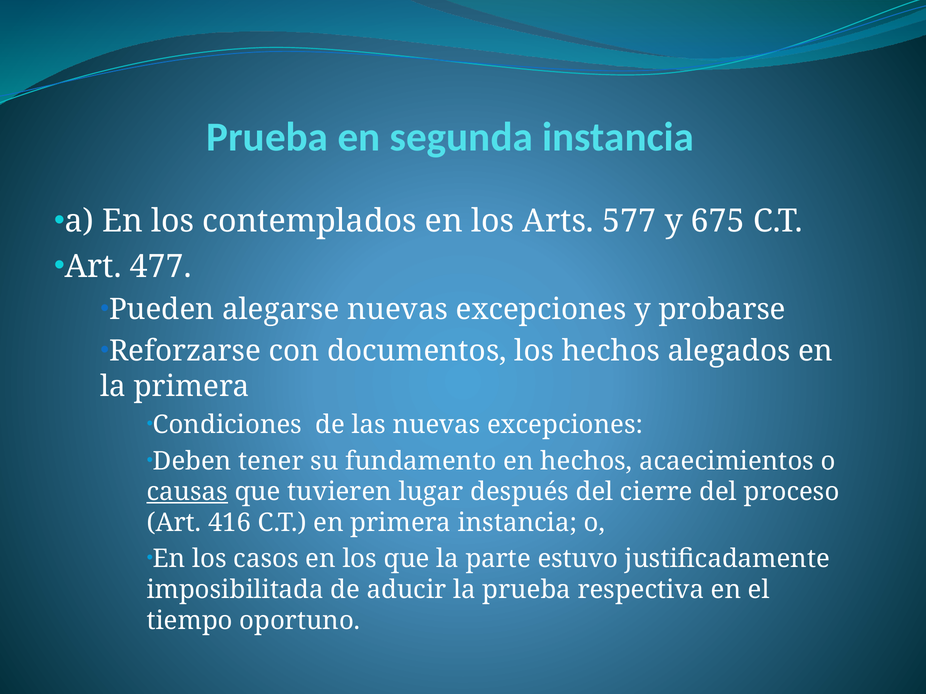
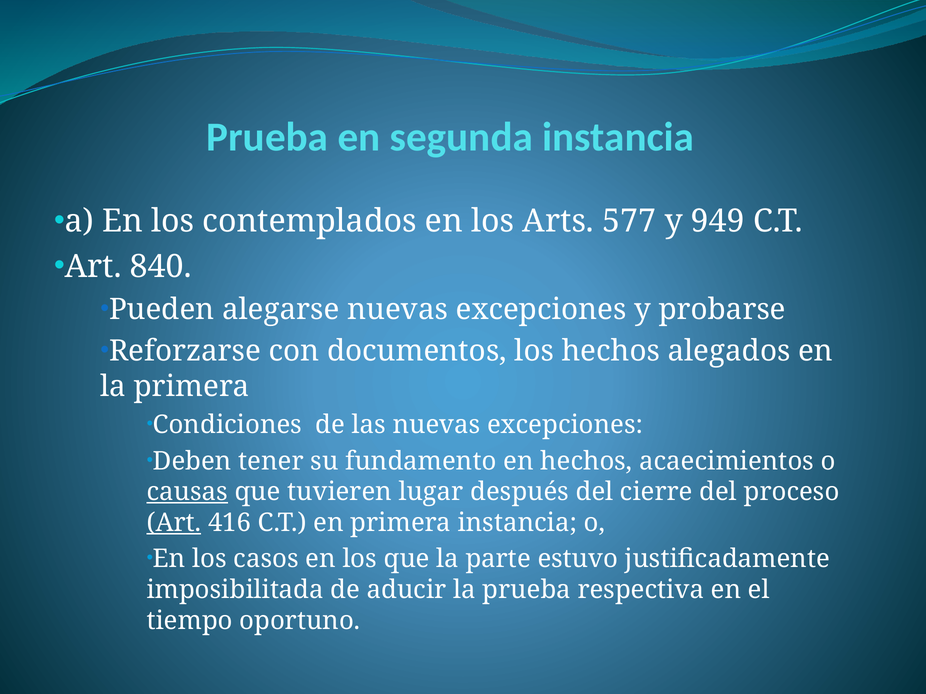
675: 675 -> 949
477: 477 -> 840
Art at (174, 523) underline: none -> present
